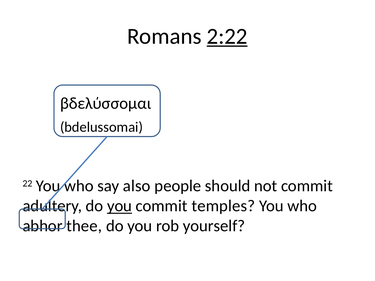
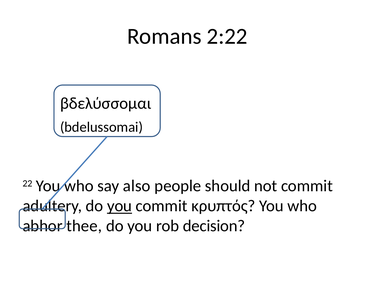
2:22 underline: present -> none
temples: temples -> κρυπτός
yourself: yourself -> decision
